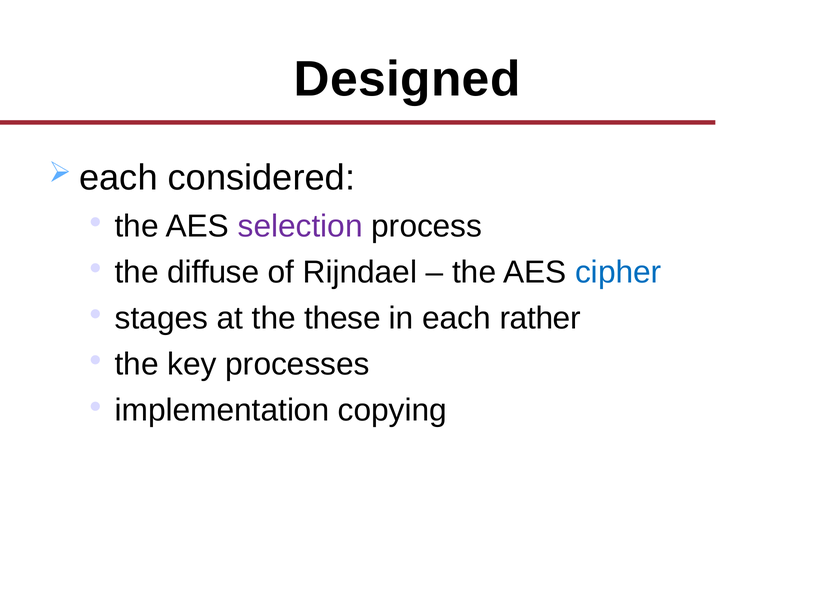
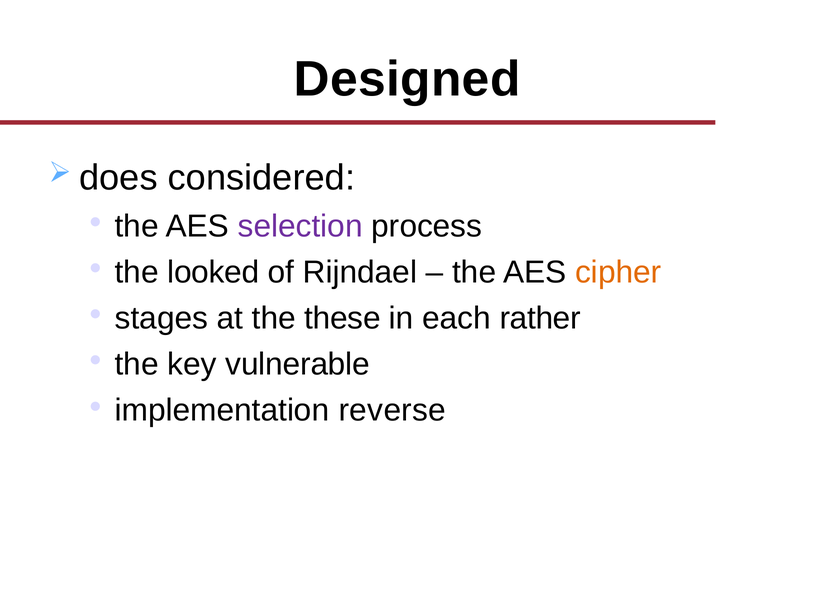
each at (118, 178): each -> does
diffuse: diffuse -> looked
cipher colour: blue -> orange
processes: processes -> vulnerable
copying: copying -> reverse
